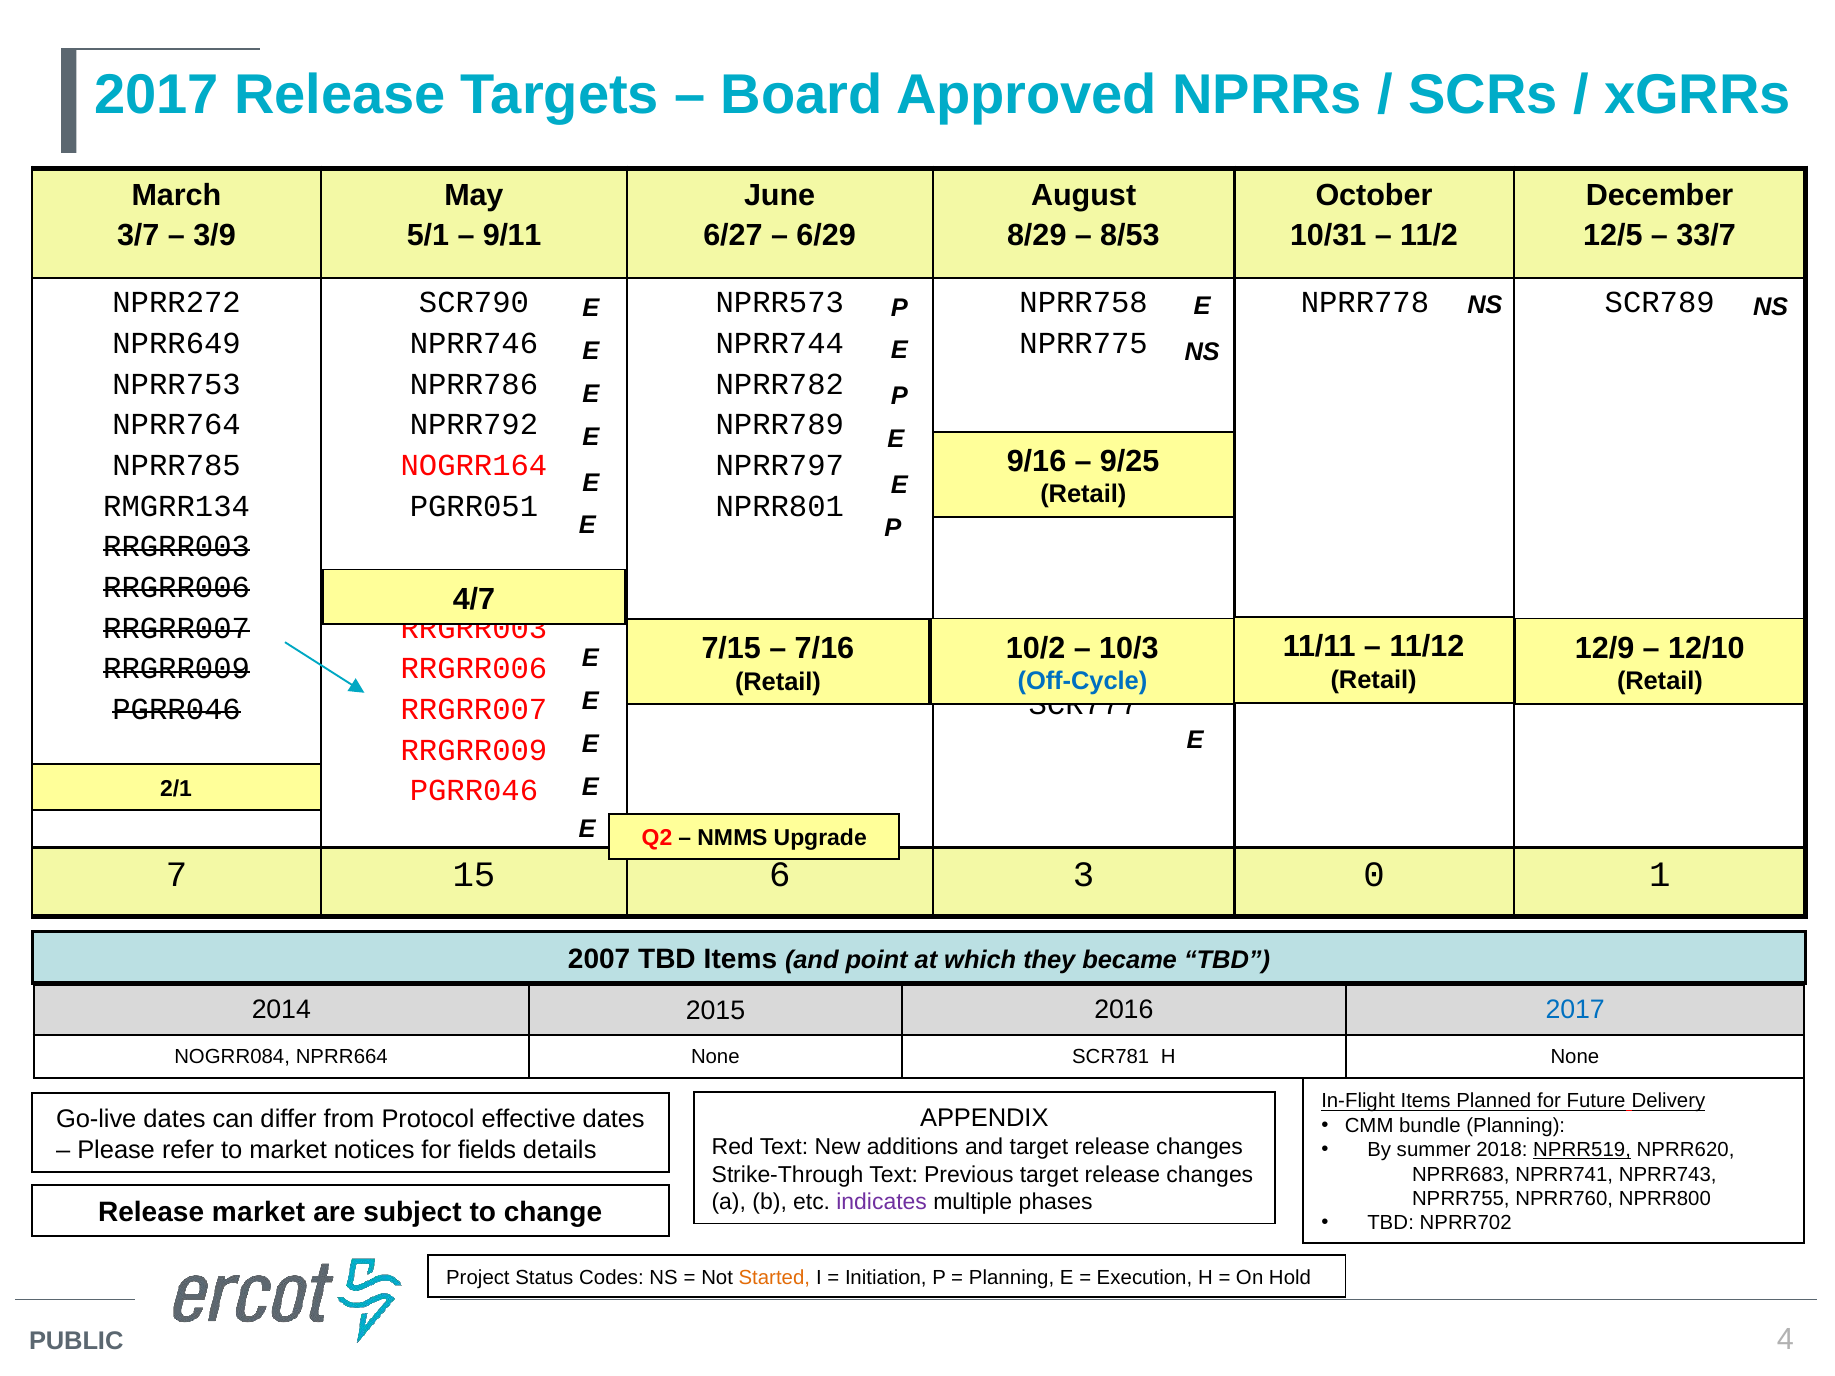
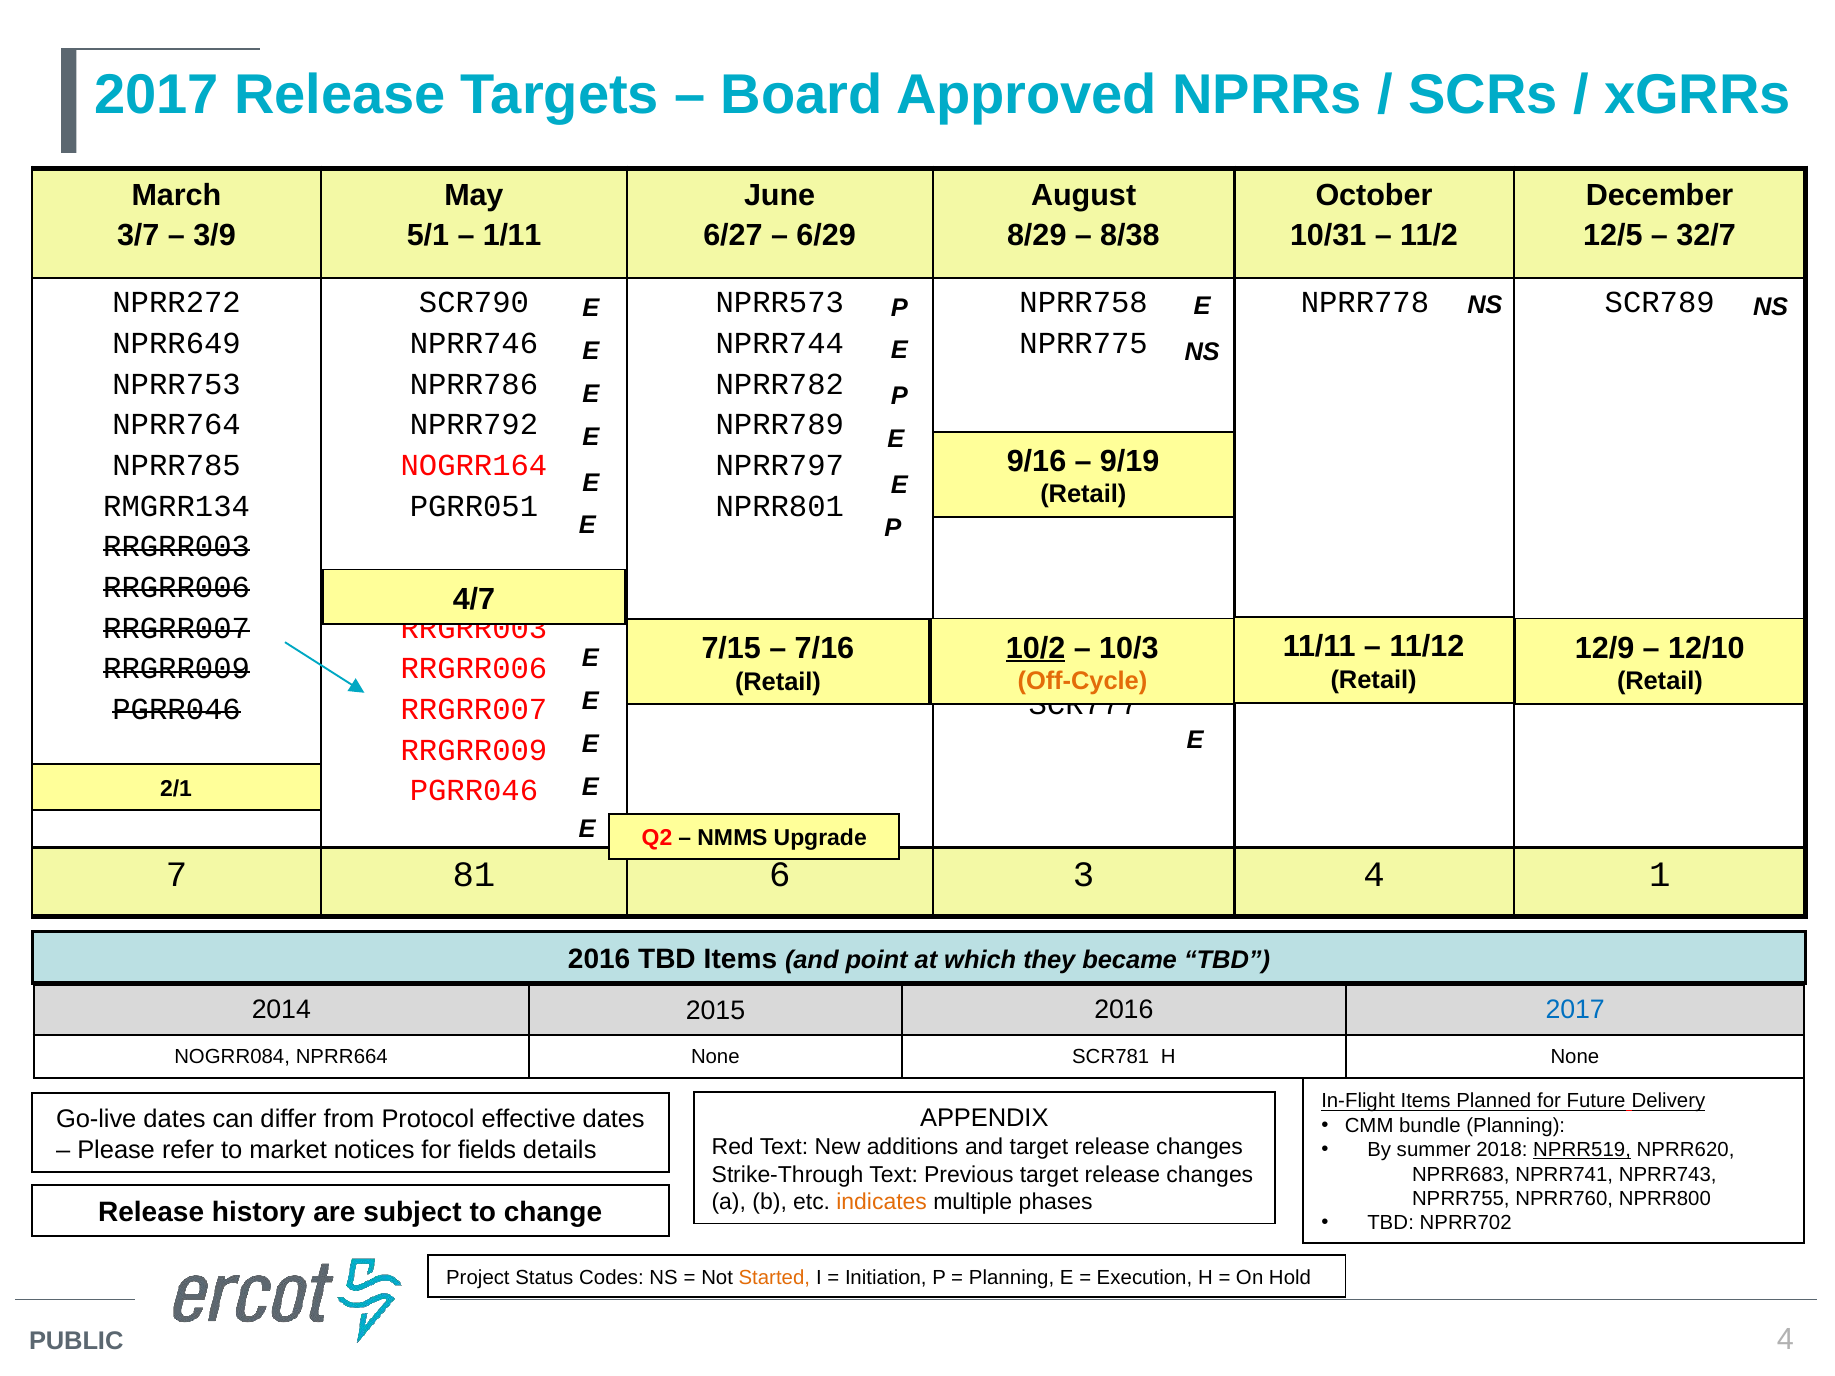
9/11: 9/11 -> 1/11
8/53: 8/53 -> 8/38
33/7: 33/7 -> 32/7
9/25: 9/25 -> 9/19
10/2 underline: none -> present
Off-Cycle colour: blue -> orange
15: 15 -> 81
3 0: 0 -> 4
2007 at (599, 959): 2007 -> 2016
indicates colour: purple -> orange
Release market: market -> history
